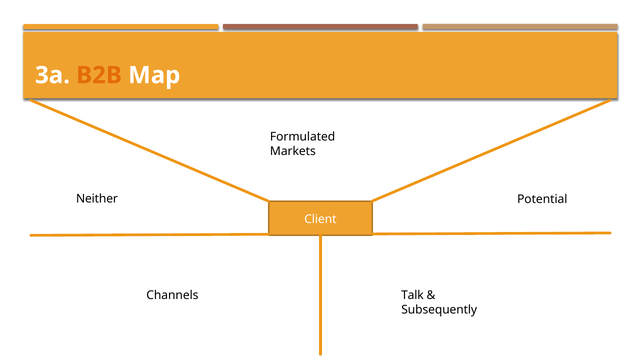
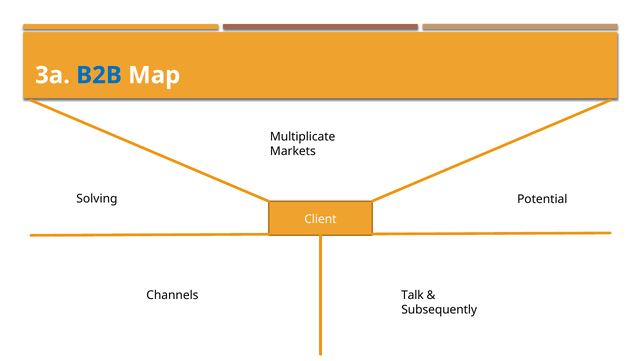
B2B colour: orange -> blue
Formulated: Formulated -> Multiplicate
Neither: Neither -> Solving
